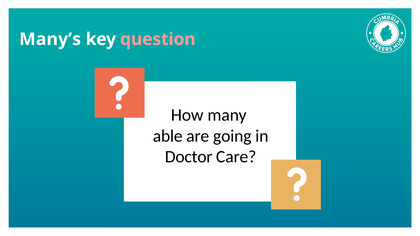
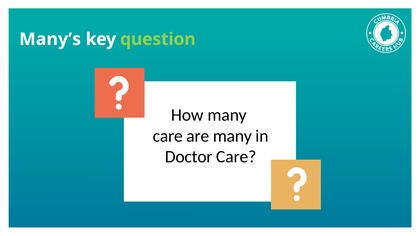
question colour: pink -> light green
able at (168, 136): able -> care
are going: going -> many
